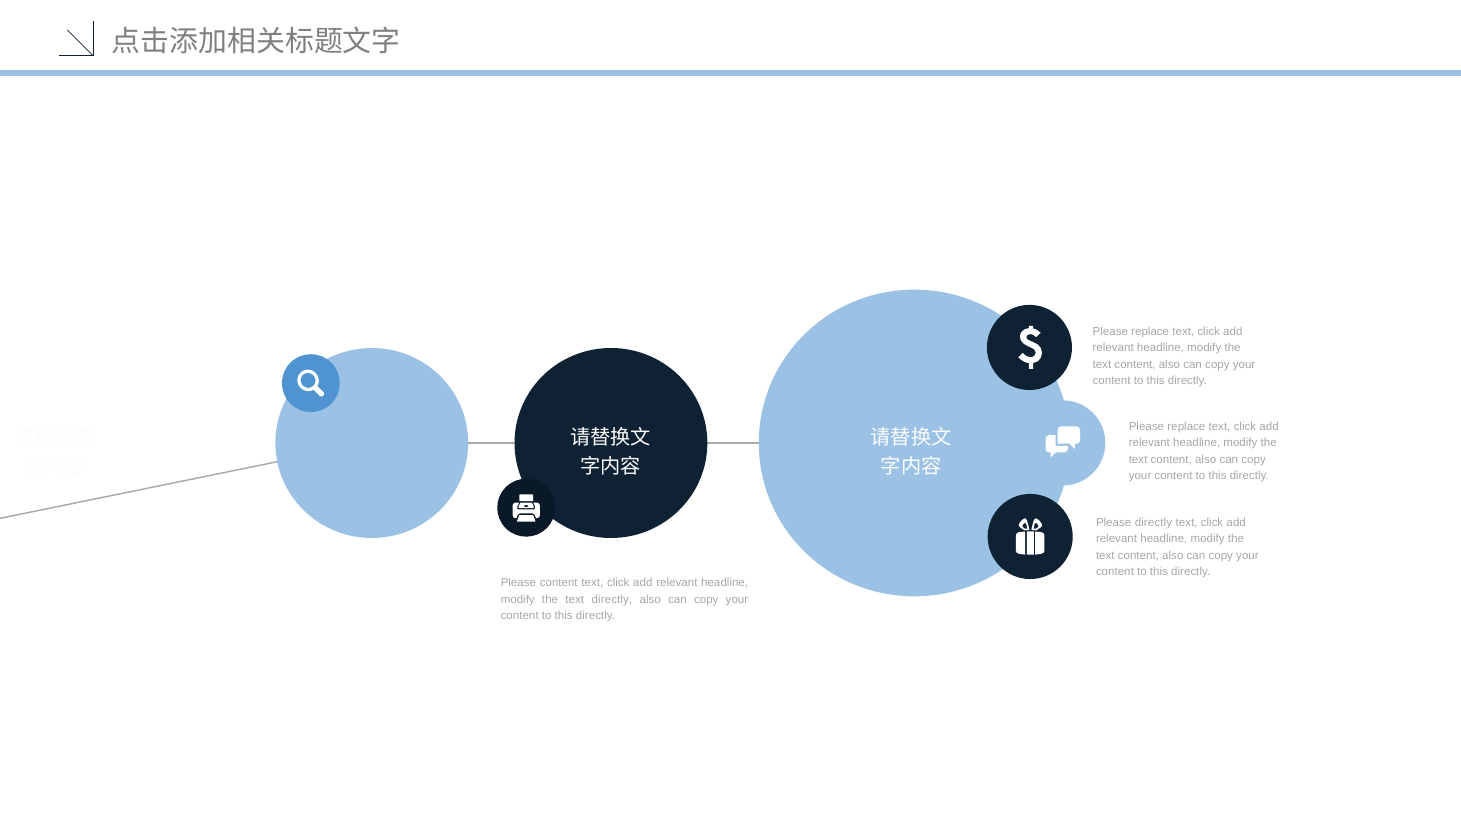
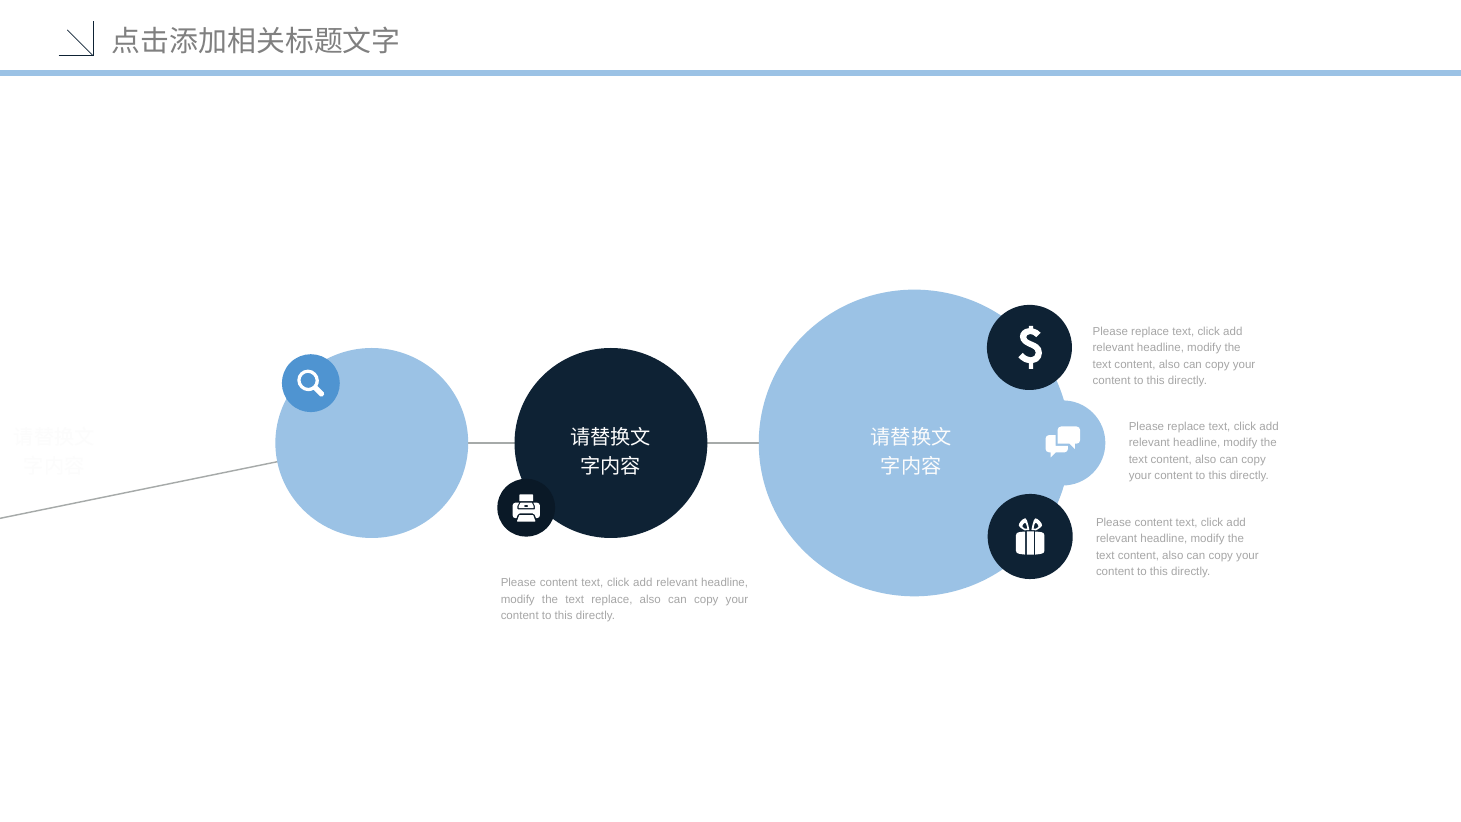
directly at (1153, 522): directly -> content
text directly: directly -> replace
